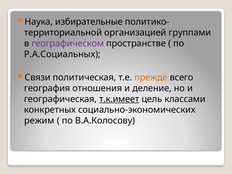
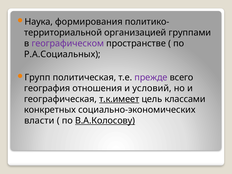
избирательные: избирательные -> формирования
Связи: Связи -> Групп
прежде colour: orange -> purple
деление: деление -> условий
режим: режим -> власти
В.А.Колосову underline: none -> present
